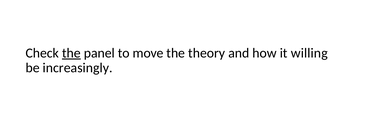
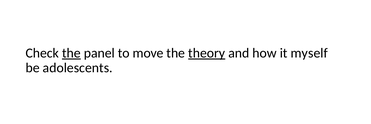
theory underline: none -> present
willing: willing -> myself
increasingly: increasingly -> adolescents
